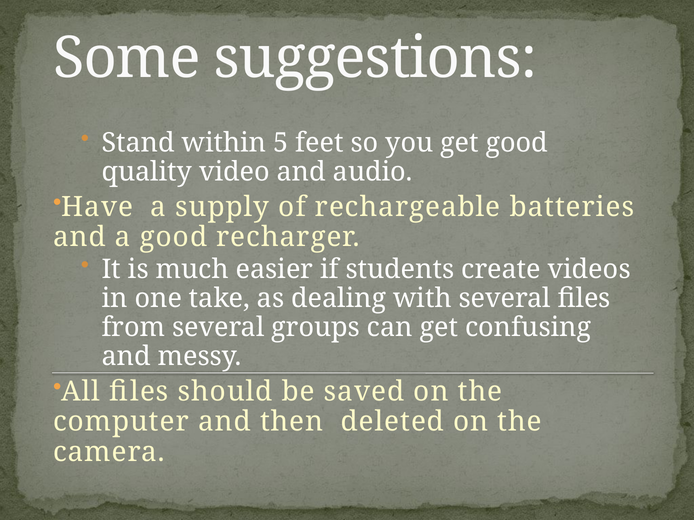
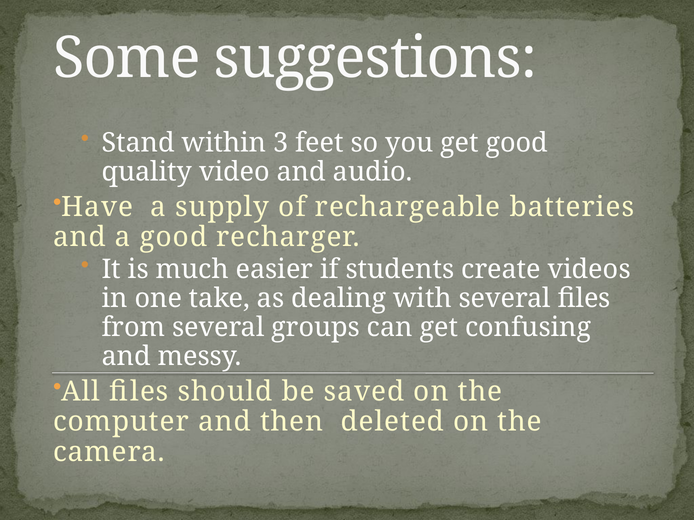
5: 5 -> 3
